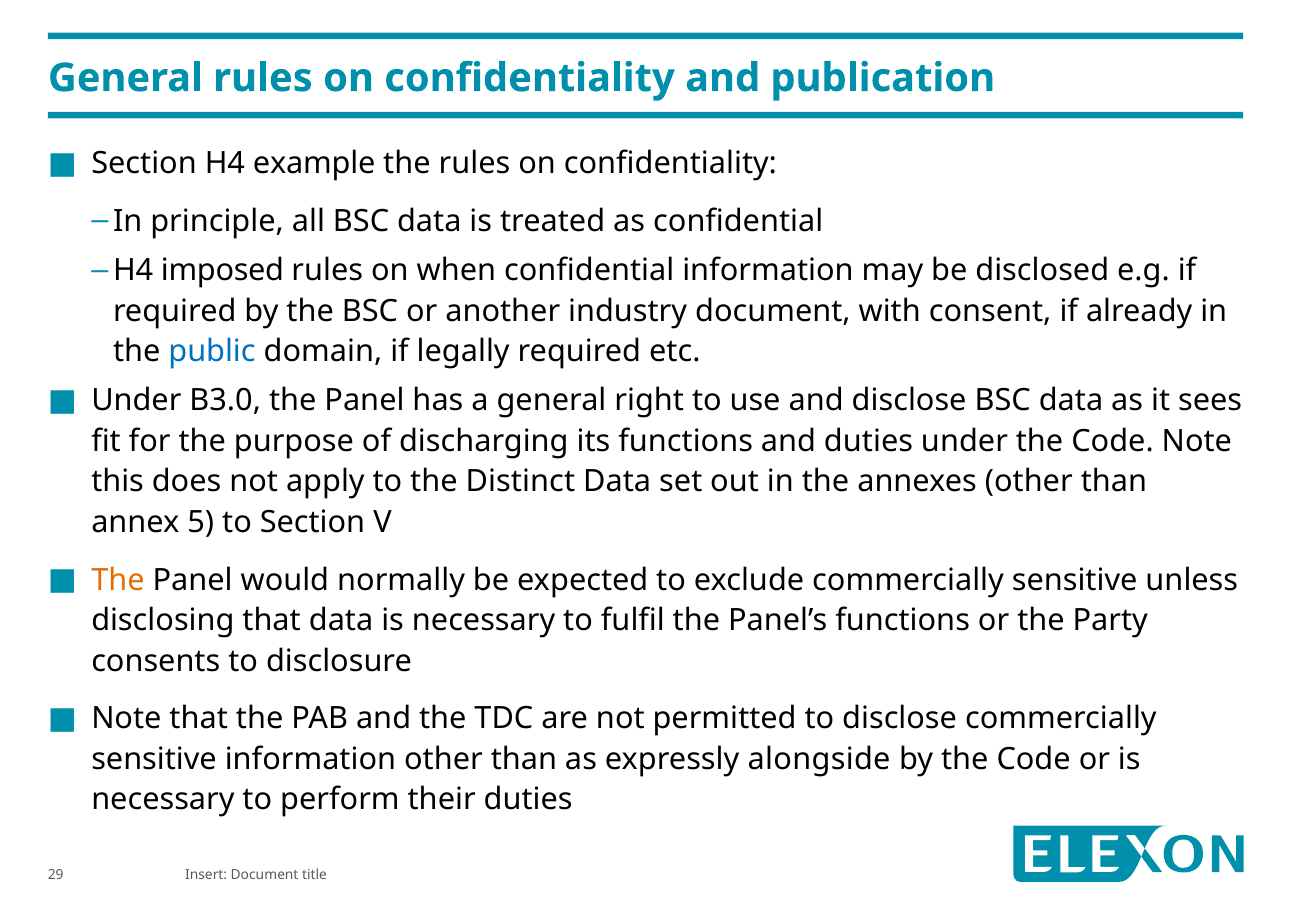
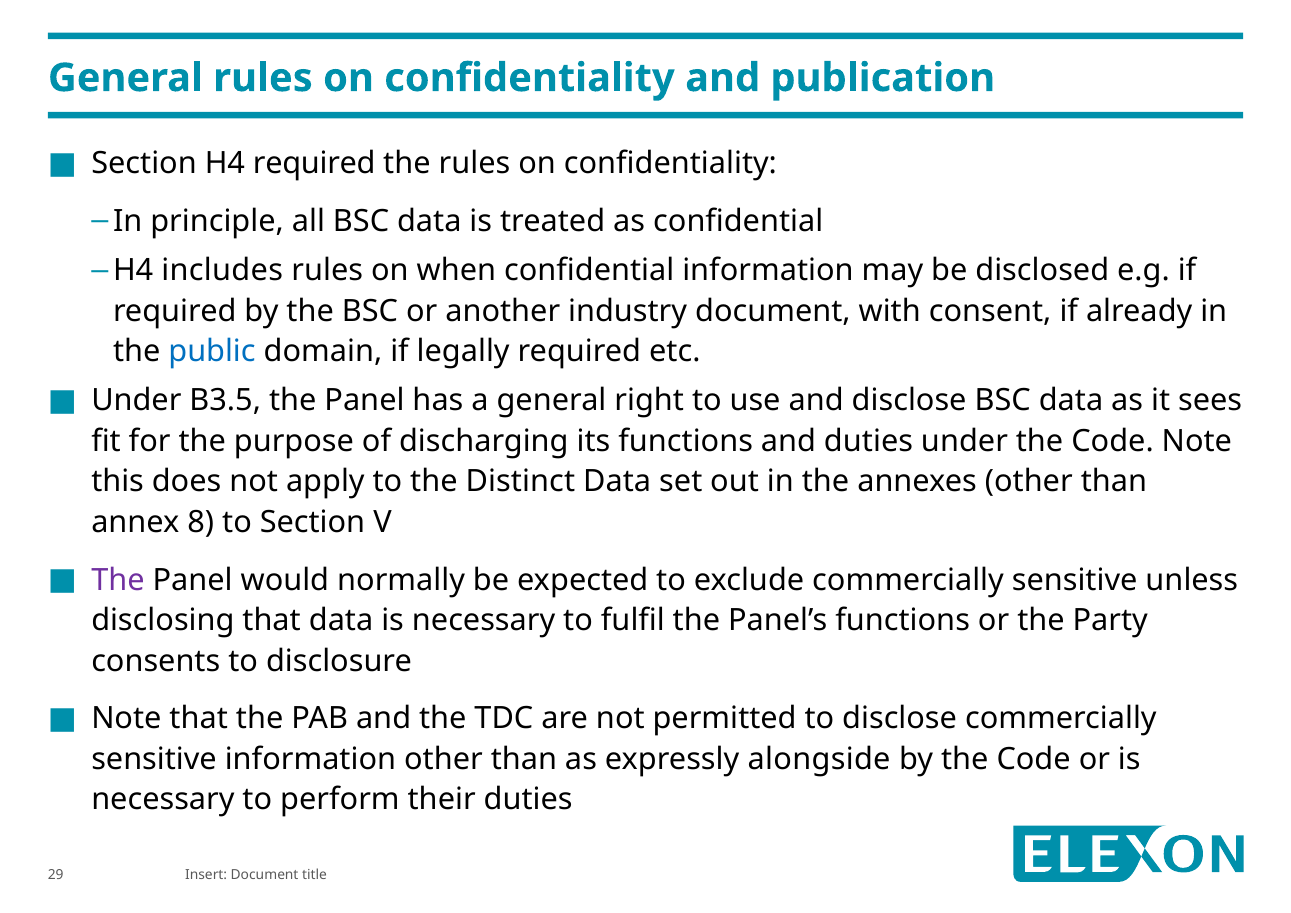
H4 example: example -> required
imposed: imposed -> includes
B3.0: B3.0 -> B3.5
5: 5 -> 8
The at (118, 580) colour: orange -> purple
